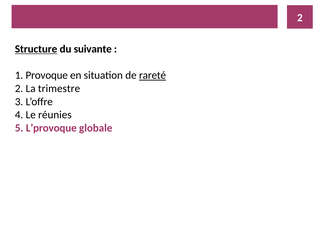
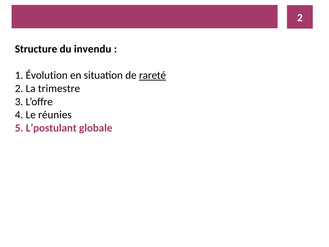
Structure underline: present -> none
suivante: suivante -> invendu
Provoque: Provoque -> Évolution
L’provoque: L’provoque -> L’postulant
